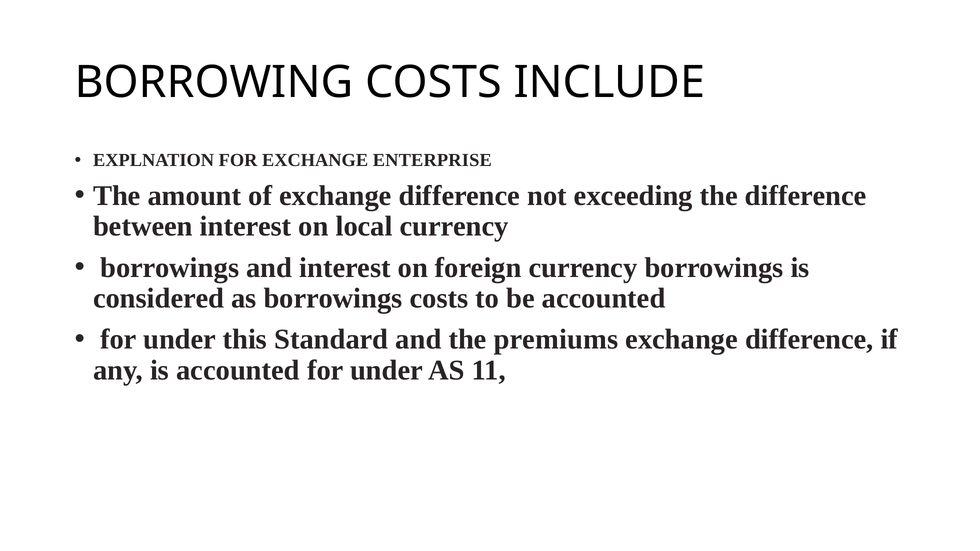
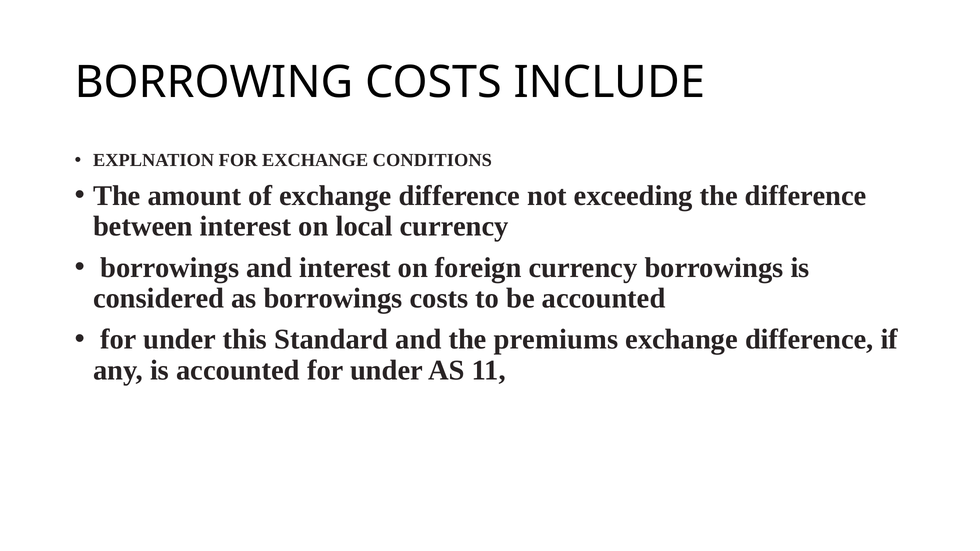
ENTERPRISE: ENTERPRISE -> CONDITIONS
